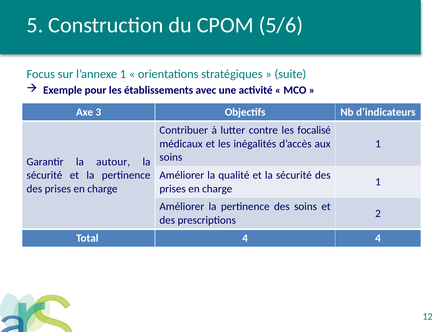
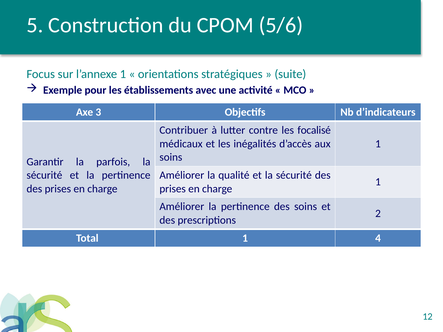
autour: autour -> parfois
Total 4: 4 -> 1
